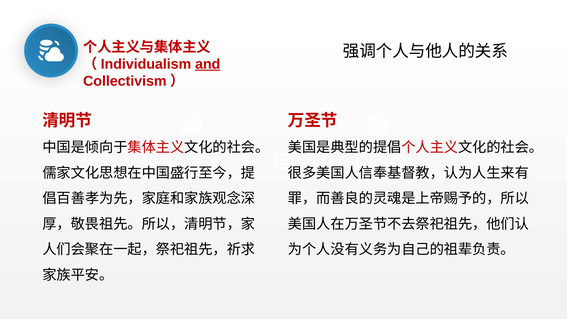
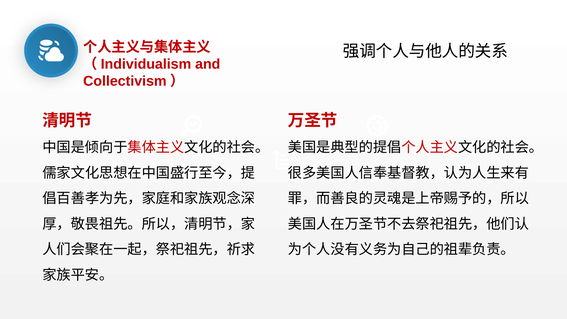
and underline: present -> none
